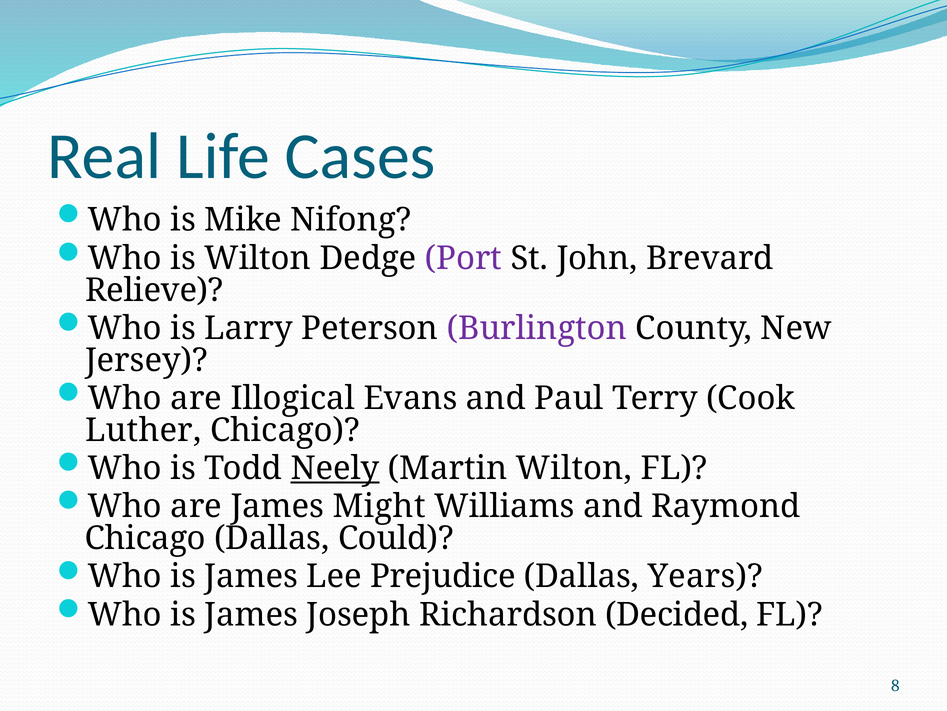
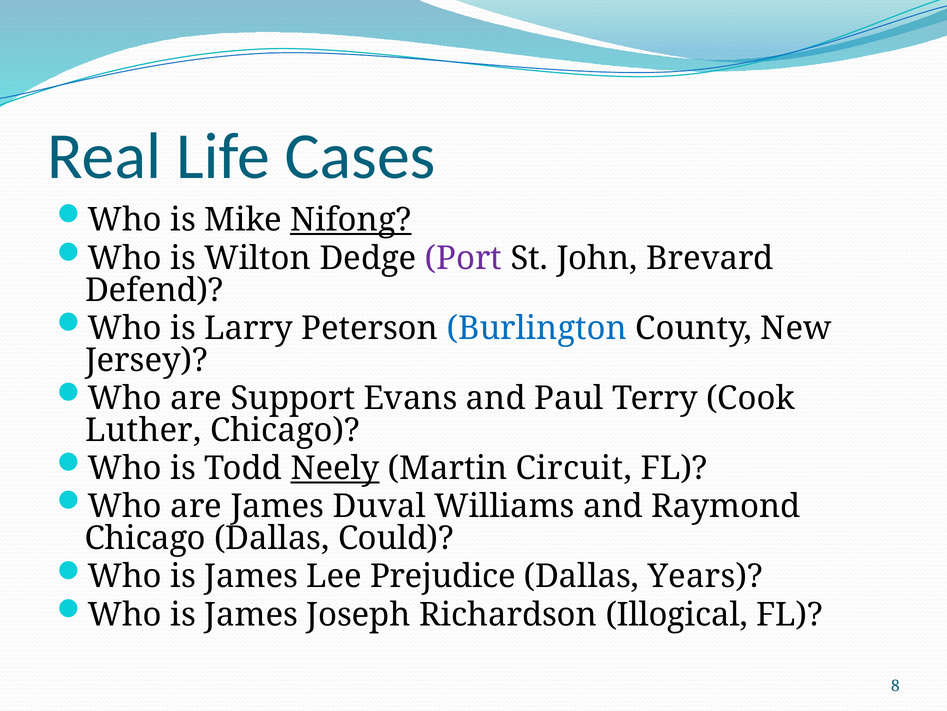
Nifong underline: none -> present
Relieve: Relieve -> Defend
Burlington colour: purple -> blue
Illogical: Illogical -> Support
Martin Wilton: Wilton -> Circuit
Might: Might -> Duval
Decided: Decided -> Illogical
